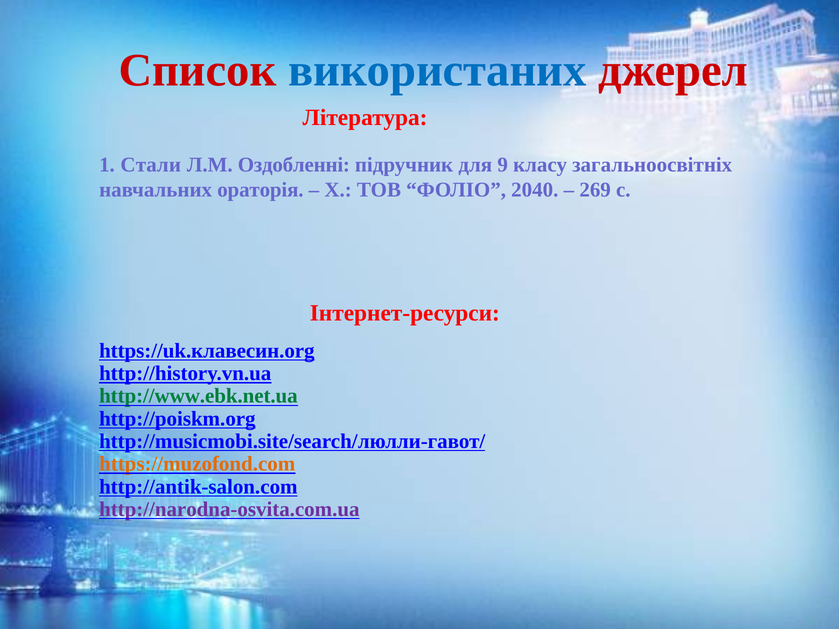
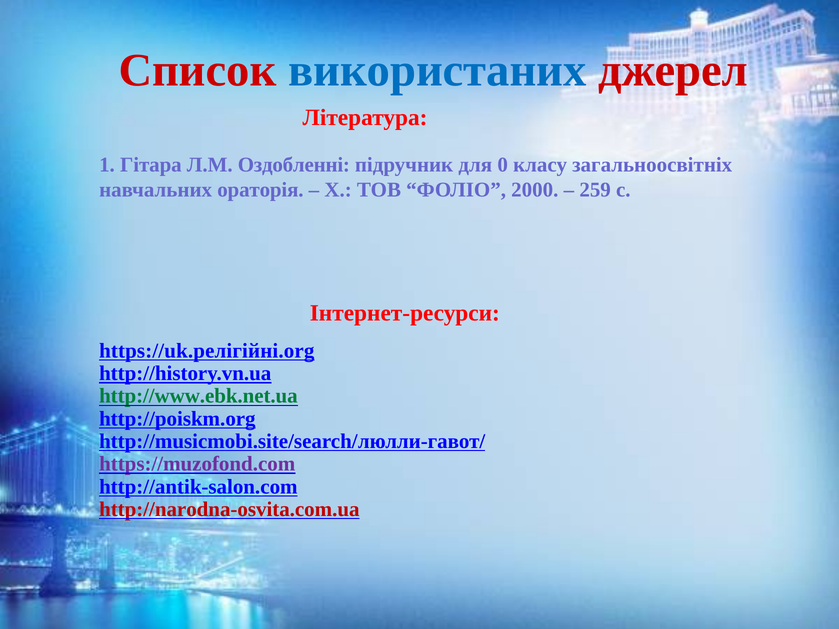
Стали: Стали -> Гітара
9: 9 -> 0
2040: 2040 -> 2000
269: 269 -> 259
https://uk.клавесин.org: https://uk.клавесин.org -> https://uk.релігійні.org
https://muzofond.com colour: orange -> purple
http://narodna-osvita.com.ua colour: purple -> red
